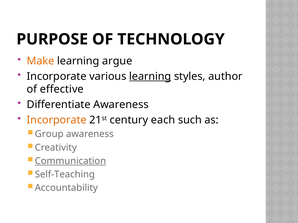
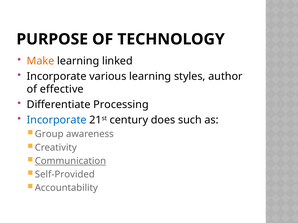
argue: argue -> linked
learning at (150, 77) underline: present -> none
Differentiate Awareness: Awareness -> Processing
Incorporate at (57, 120) colour: orange -> blue
each: each -> does
Self-Teaching: Self-Teaching -> Self-Provided
